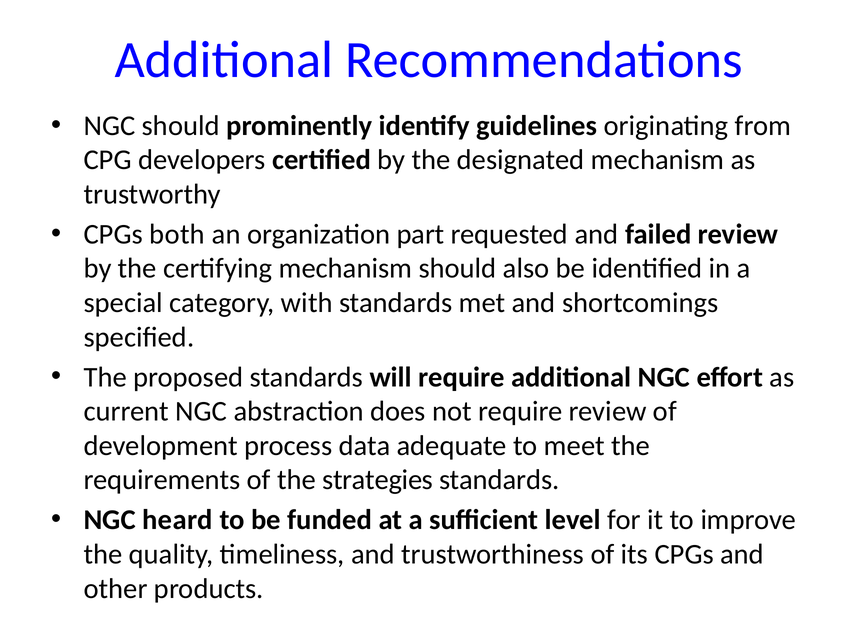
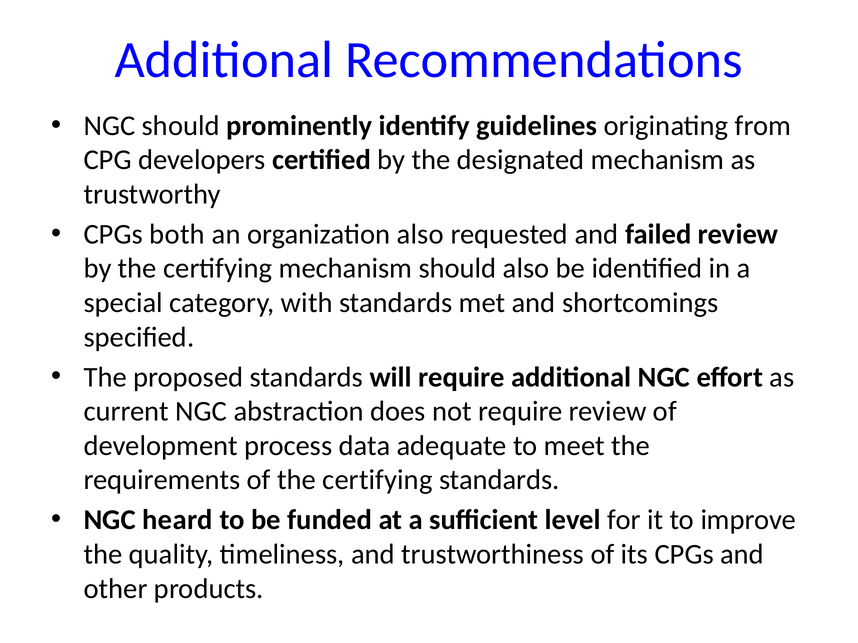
organization part: part -> also
of the strategies: strategies -> certifying
